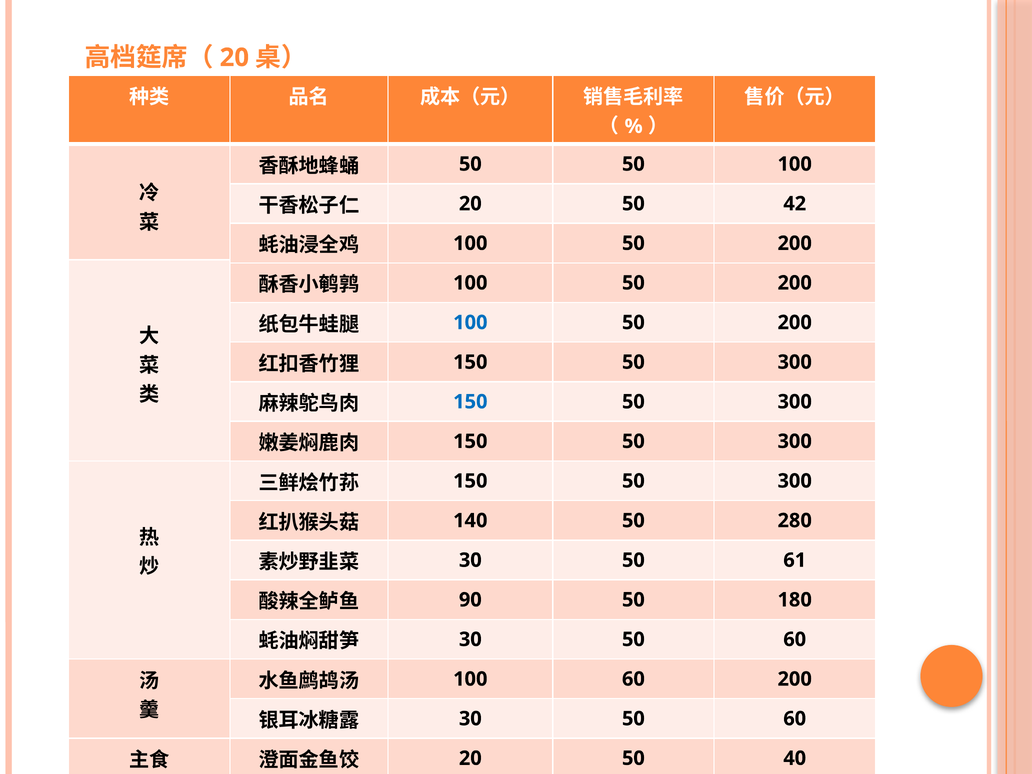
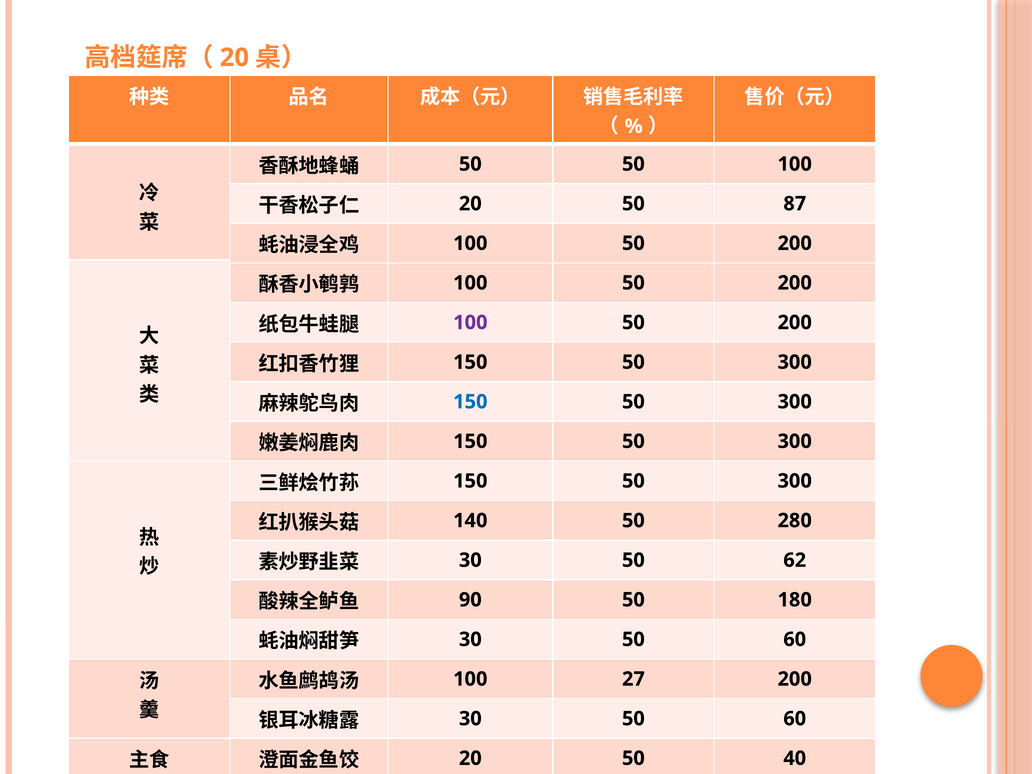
42: 42 -> 87
100 at (470, 323) colour: blue -> purple
61: 61 -> 62
100 60: 60 -> 27
